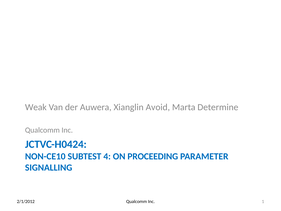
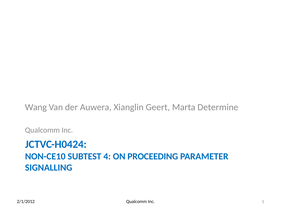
Weak: Weak -> Wang
Avoid: Avoid -> Geert
